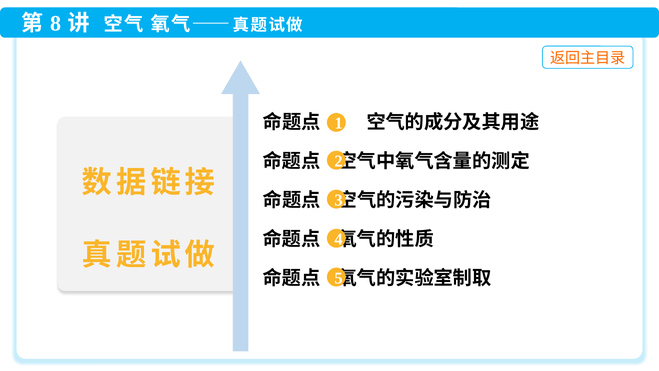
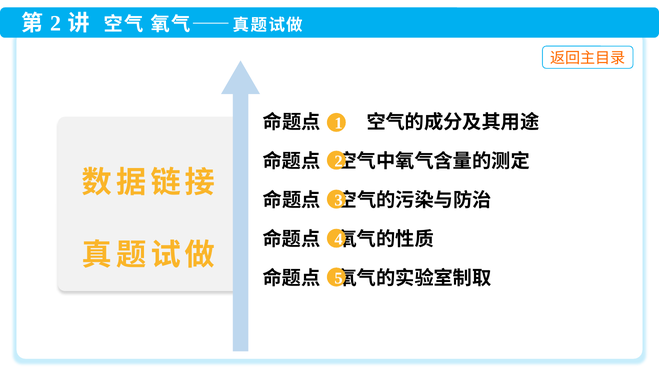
8 at (56, 23): 8 -> 2
